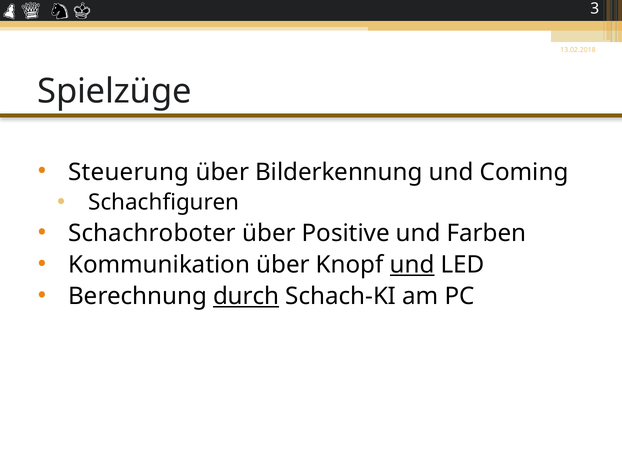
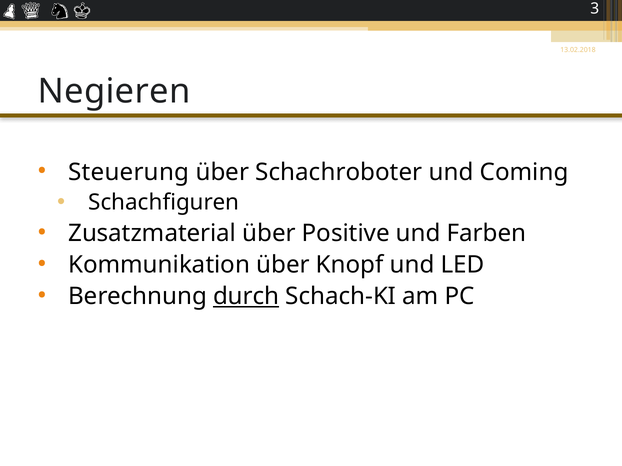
Spielzüge: Spielzüge -> Negieren
Bilderkennung: Bilderkennung -> Schachroboter
Schachroboter: Schachroboter -> Zusatzmaterial
und at (412, 265) underline: present -> none
